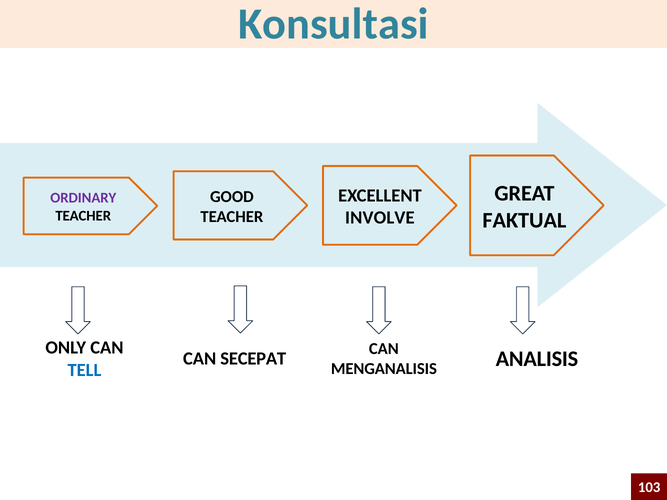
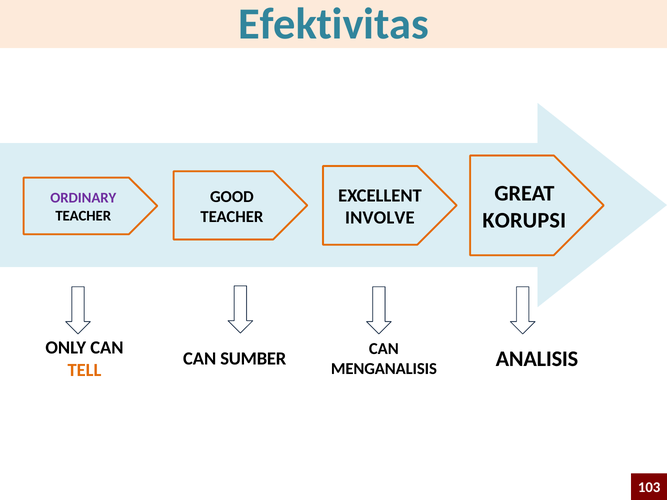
Konsultasi: Konsultasi -> Efektivitas
FAKTUAL: FAKTUAL -> KORUPSI
SECEPAT: SECEPAT -> SUMBER
TELL colour: blue -> orange
